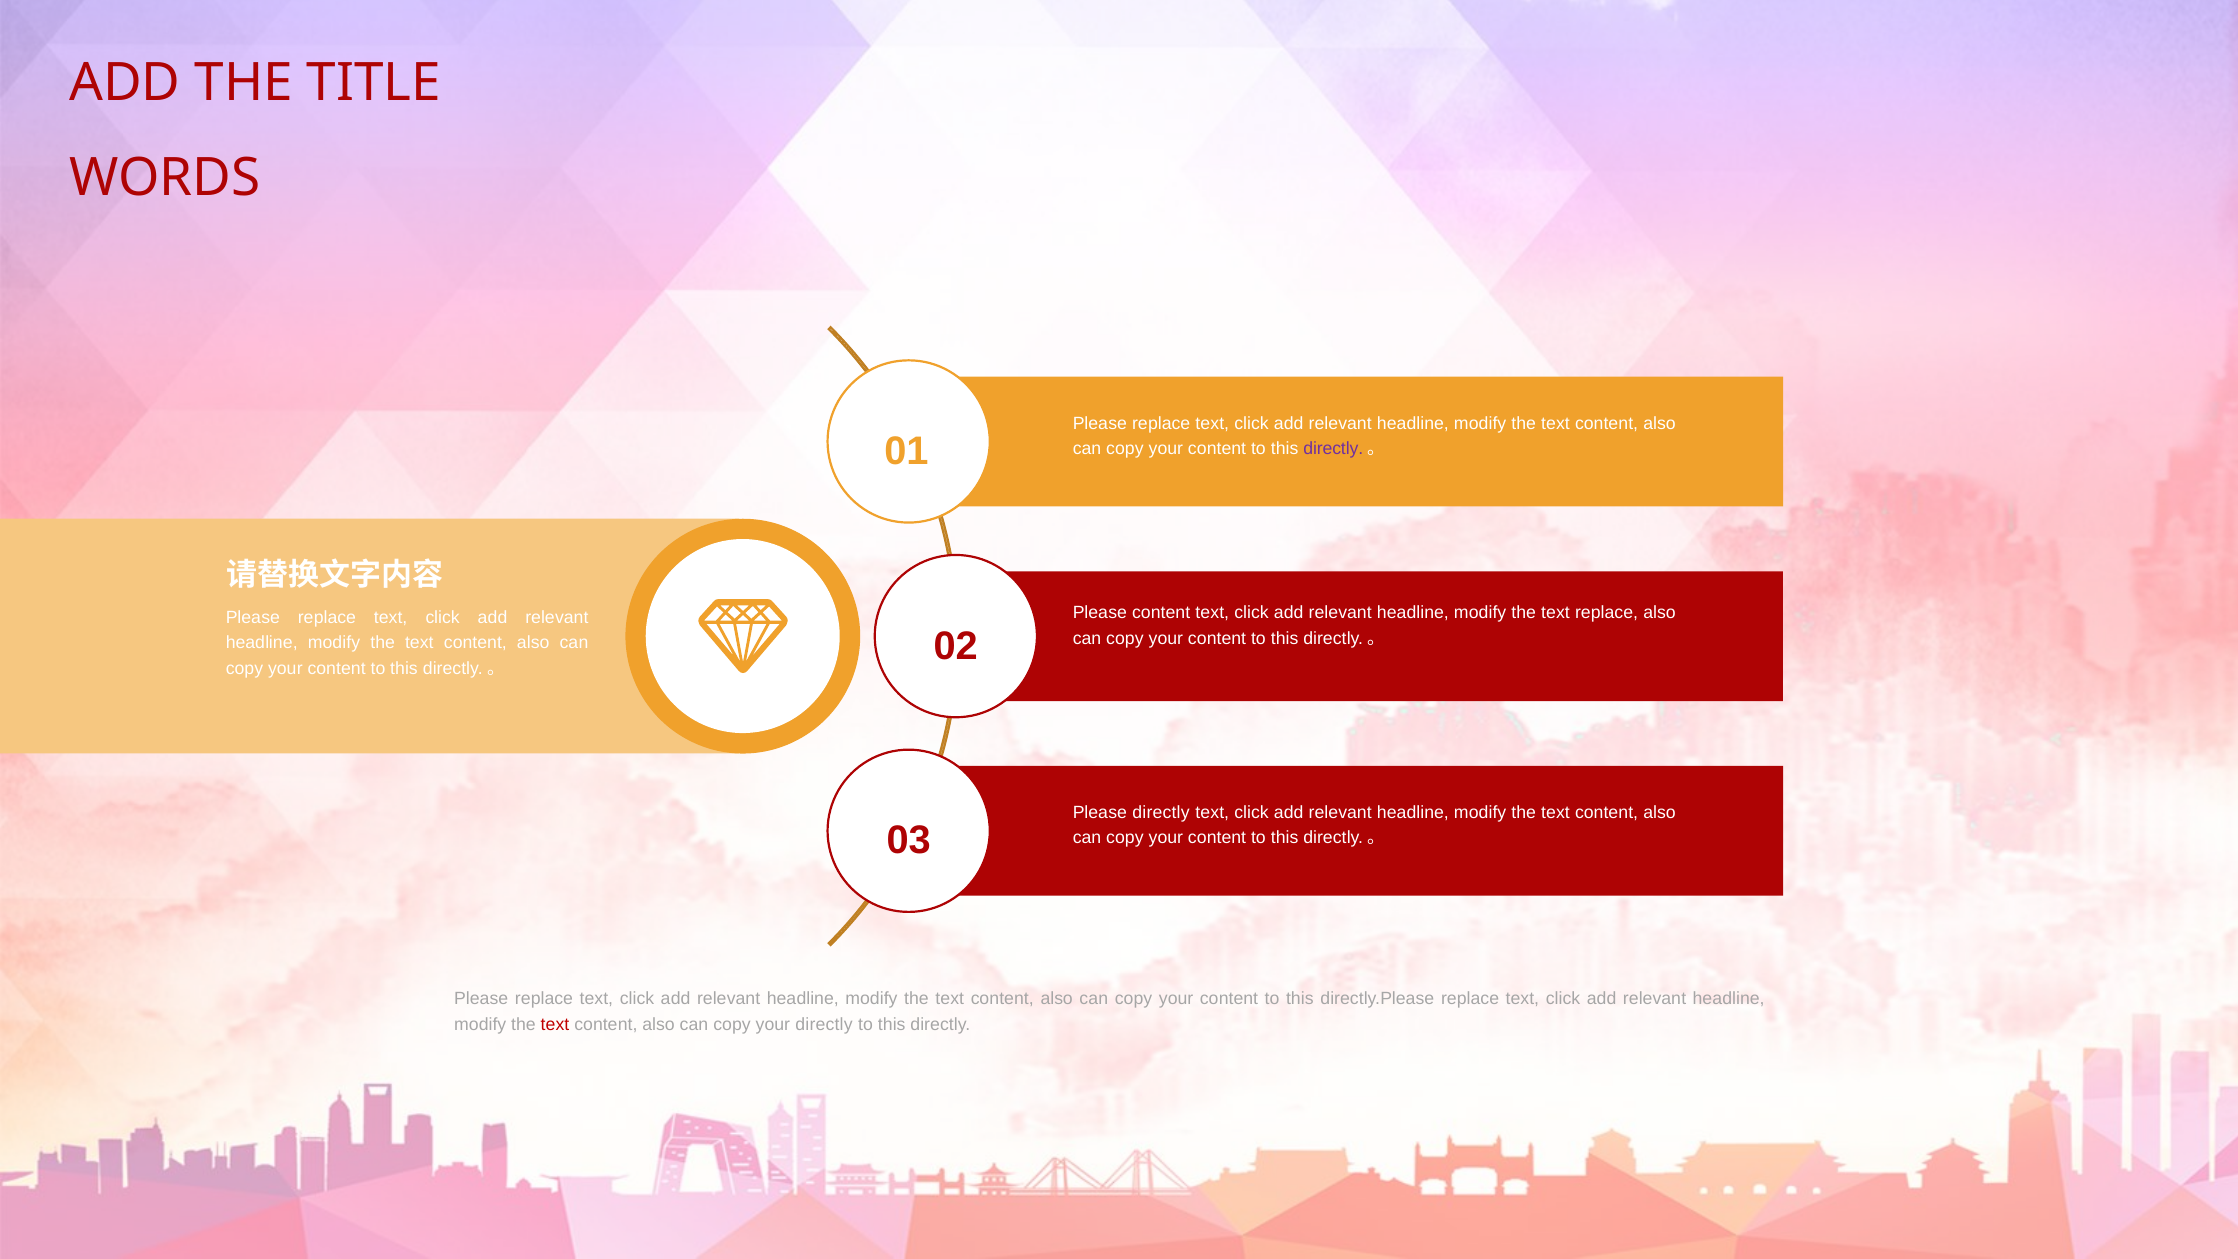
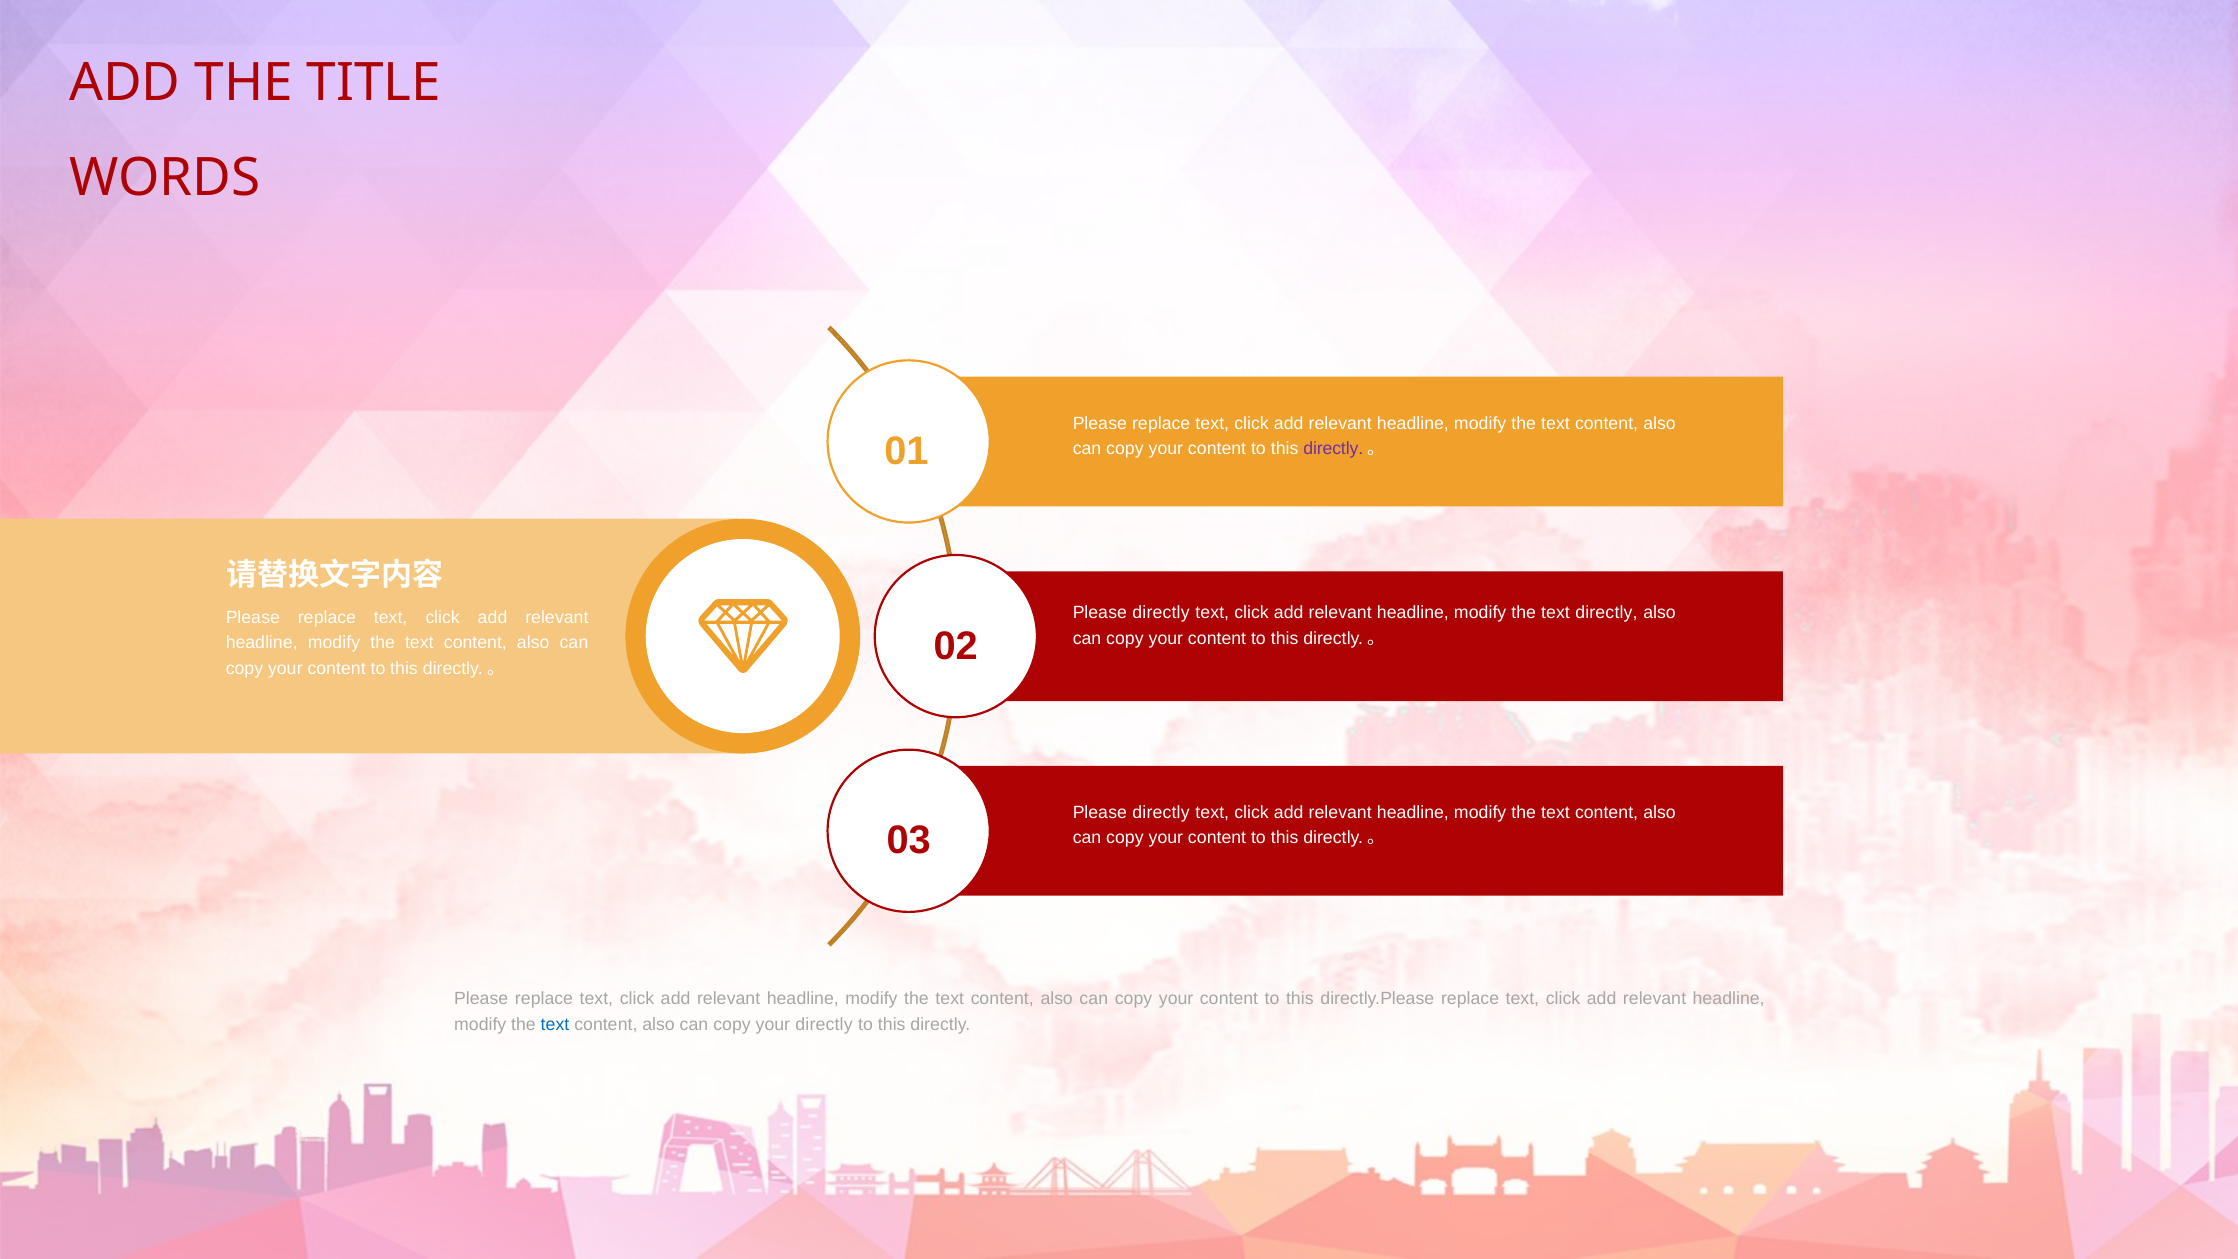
content at (1161, 613): content -> directly
text replace: replace -> directly
text at (555, 1024) colour: red -> blue
